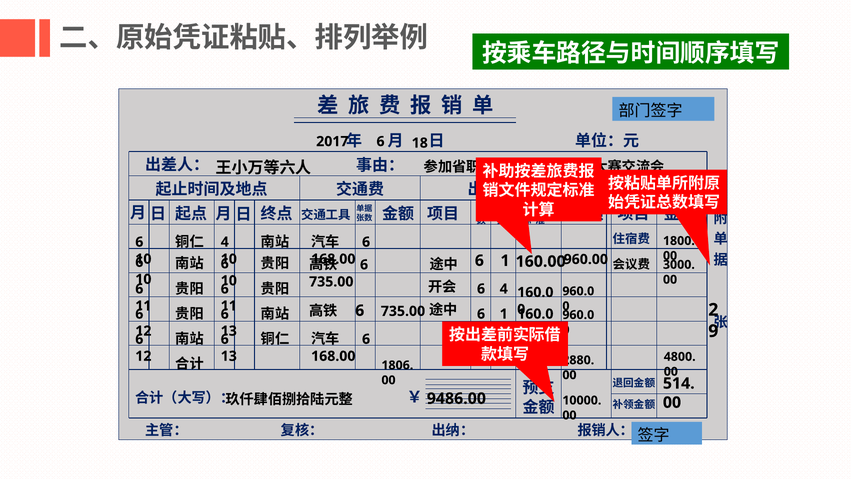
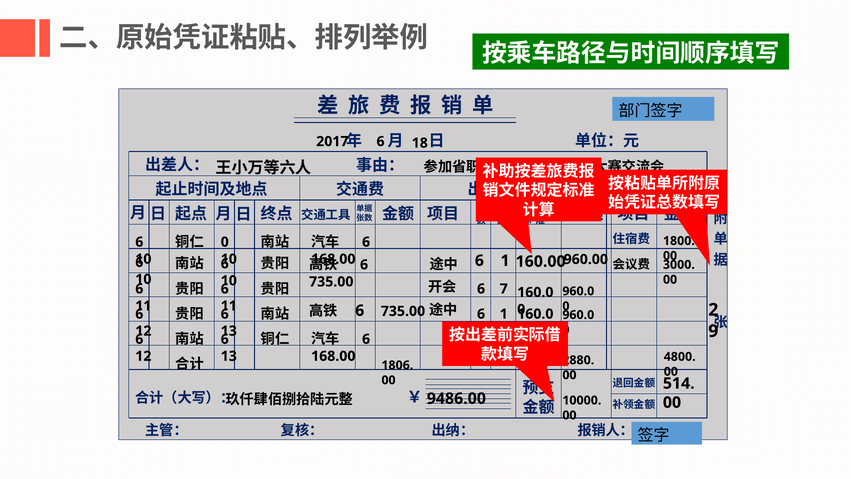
4 at (225, 242): 4 -> 0
6 4: 4 -> 7
